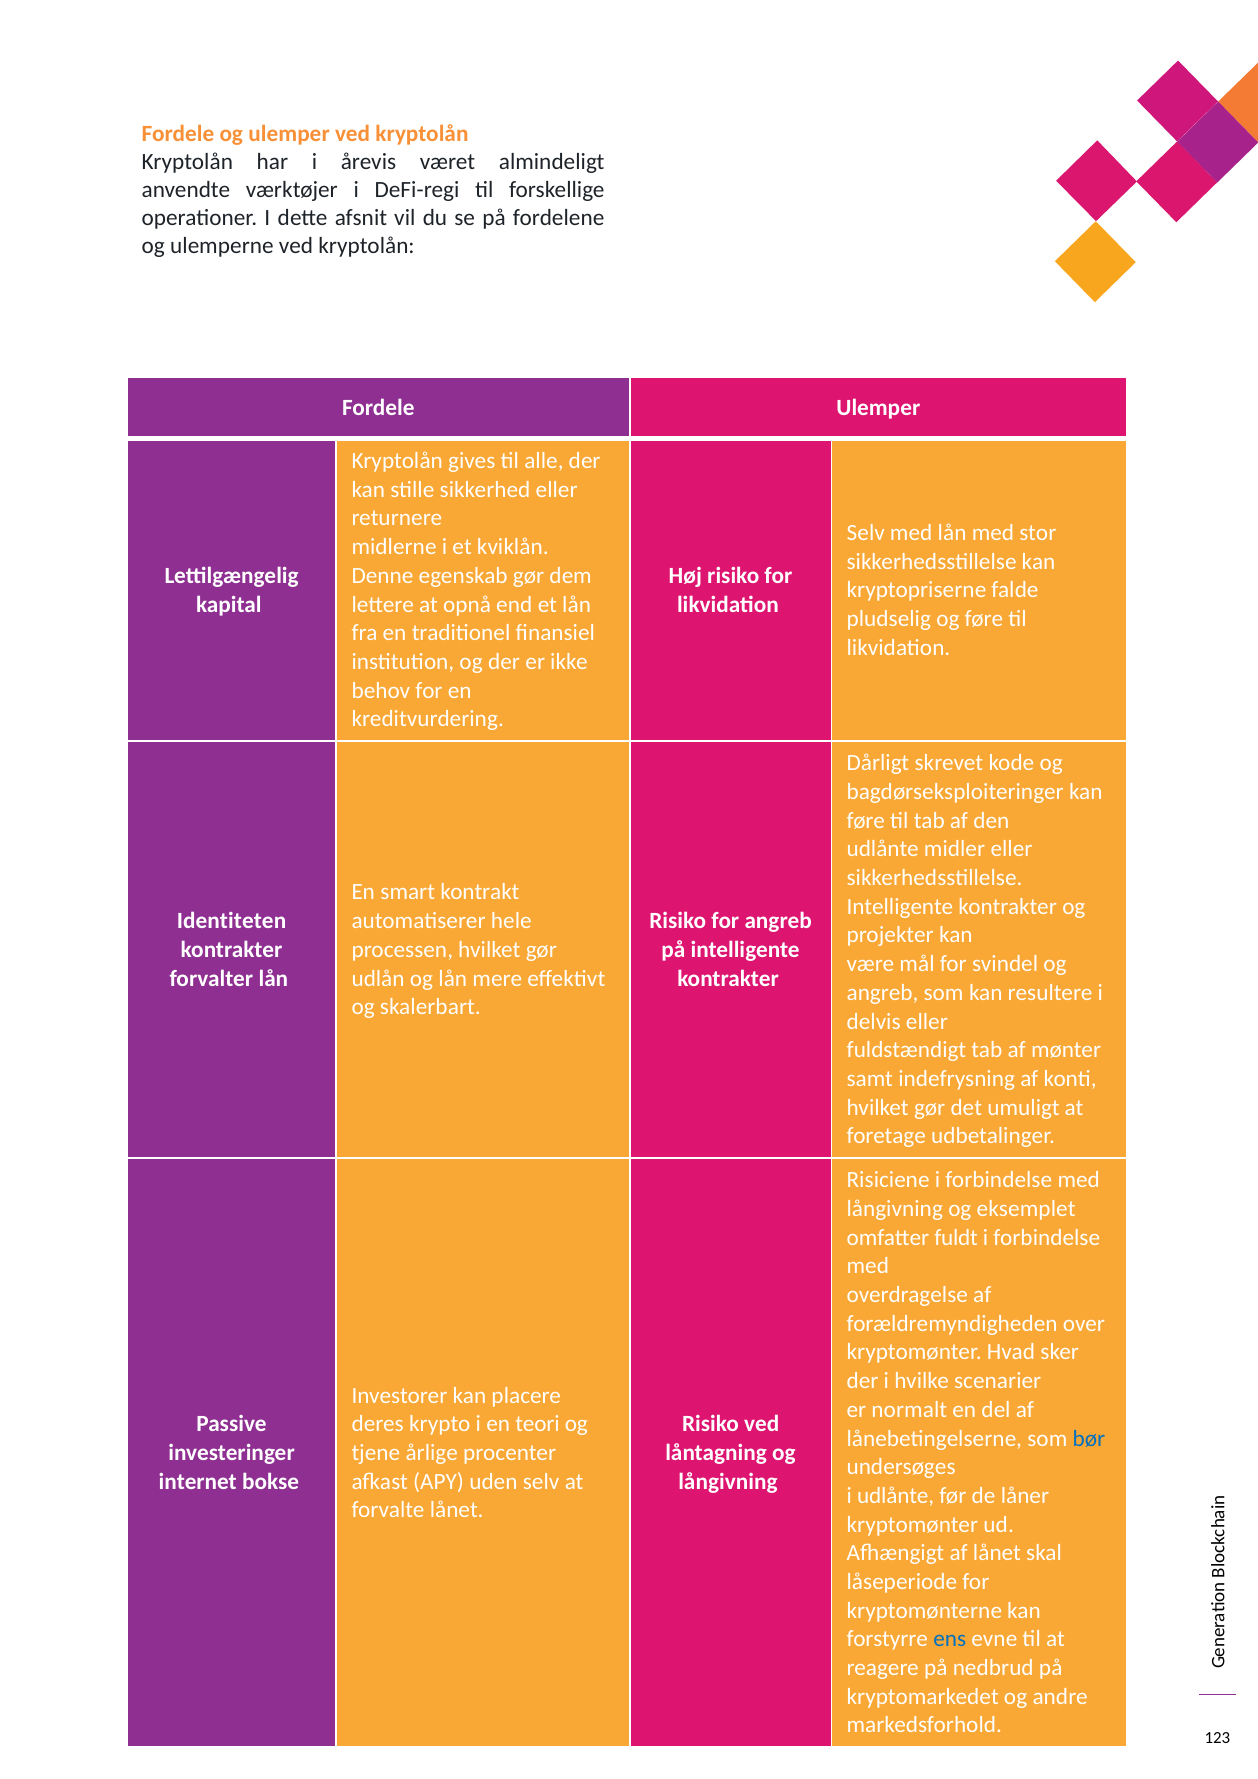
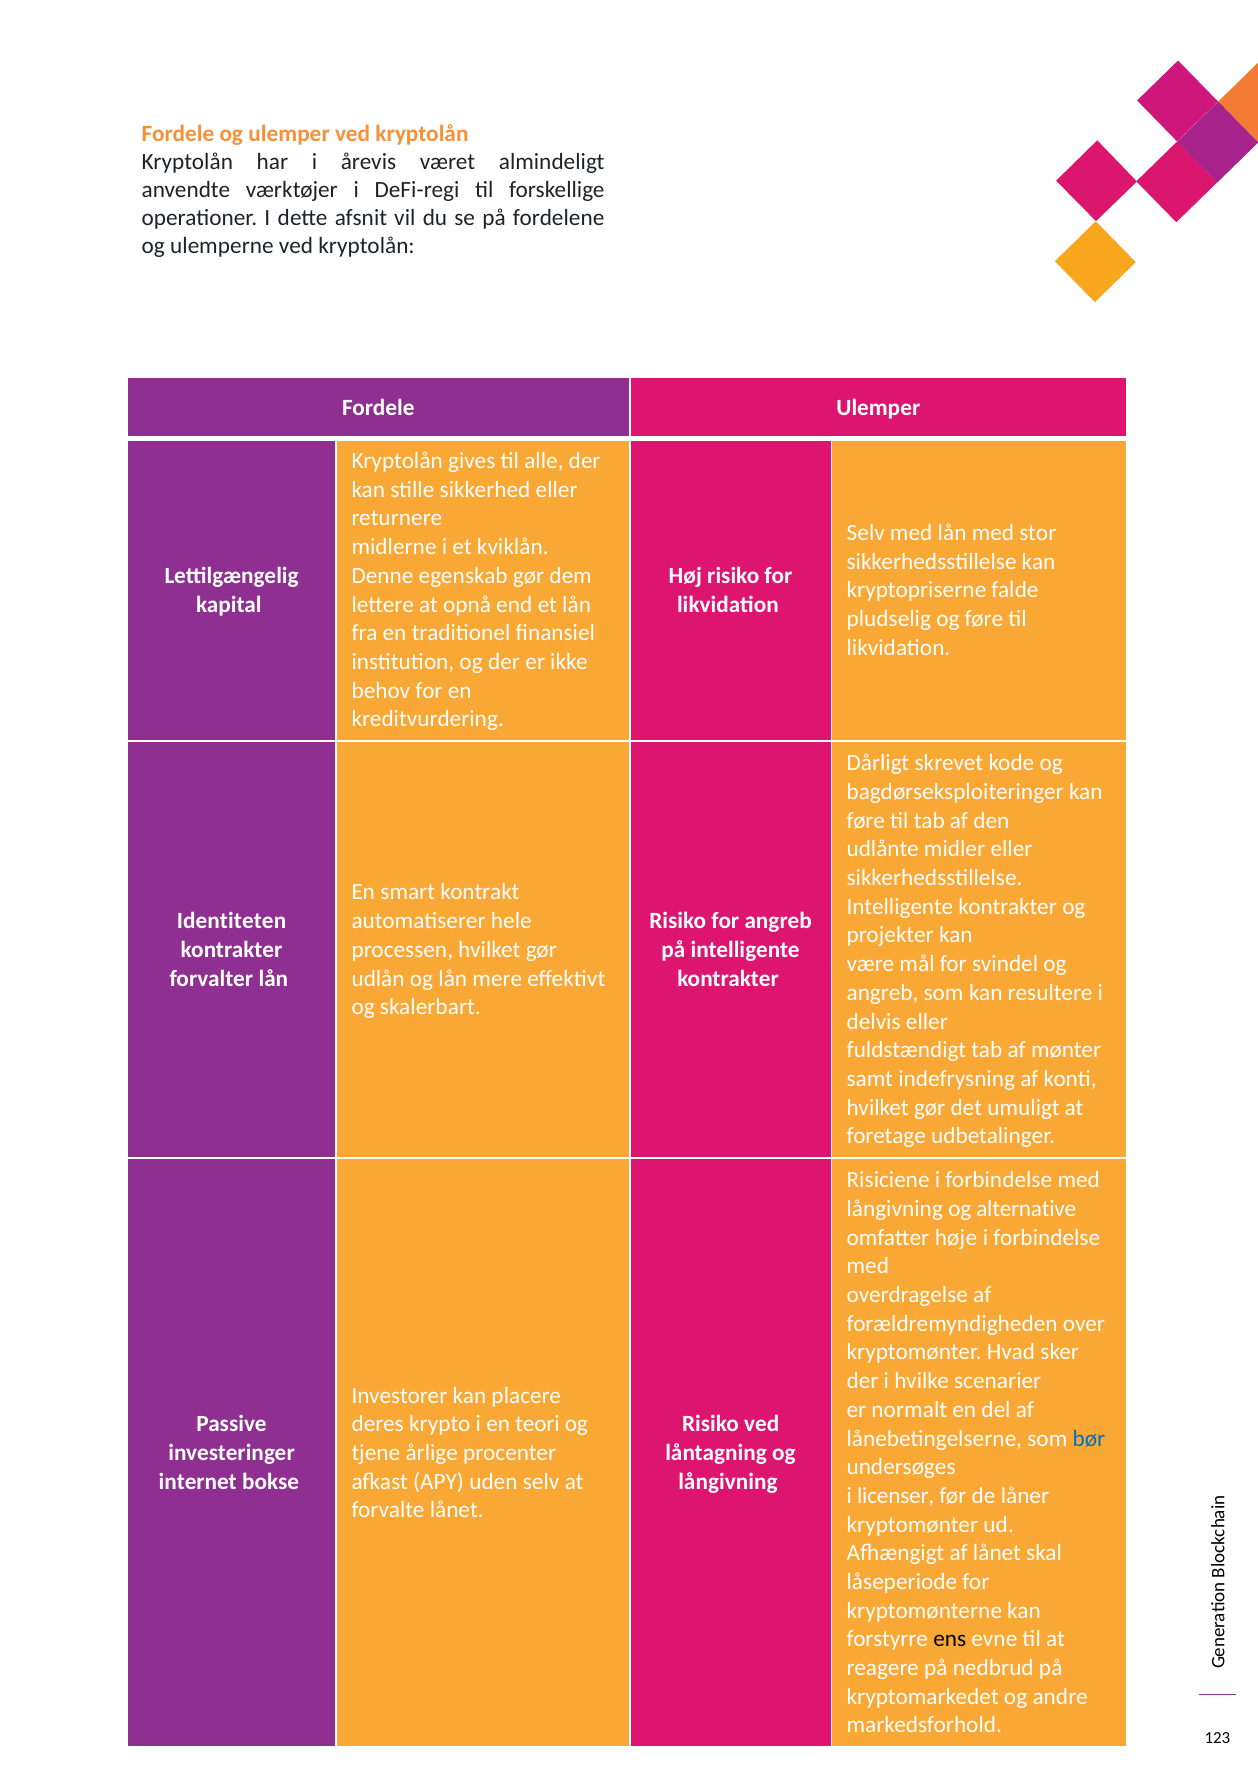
eksemplet: eksemplet -> alternative
fuldt: fuldt -> høje
i udlånte: udlånte -> licenser
ens colour: blue -> black
